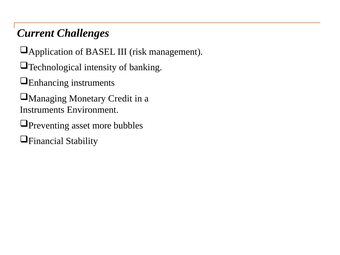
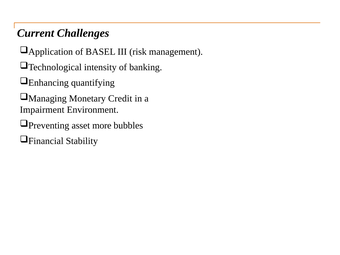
instruments at (93, 83): instruments -> quantifying
Instruments at (42, 110): Instruments -> Impairment
